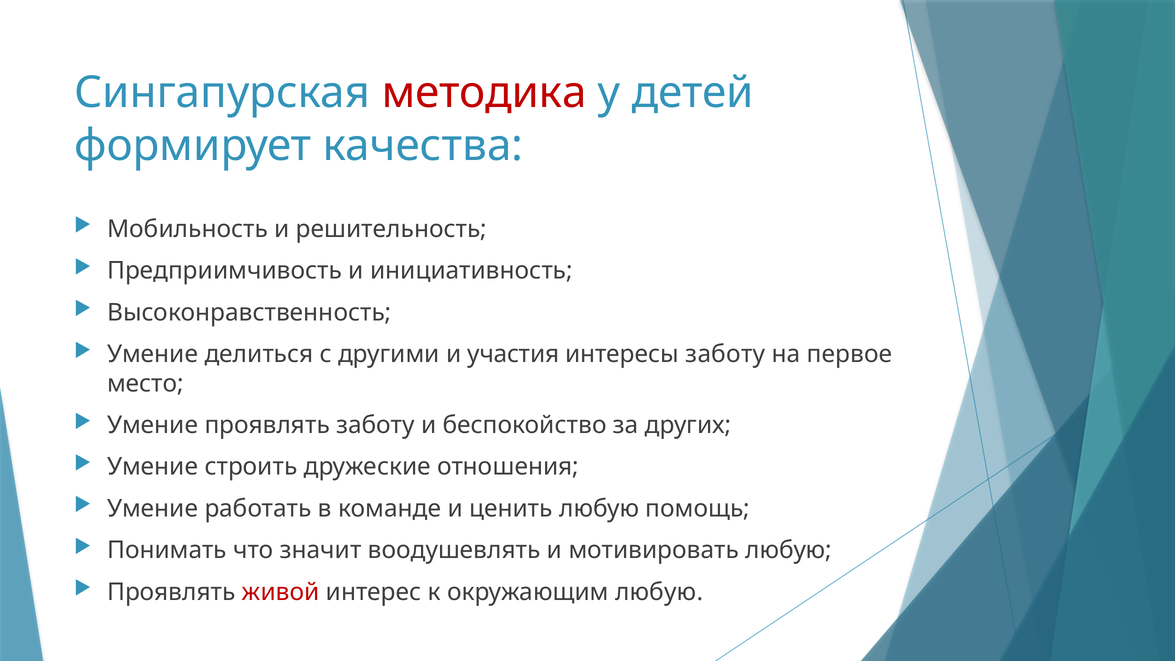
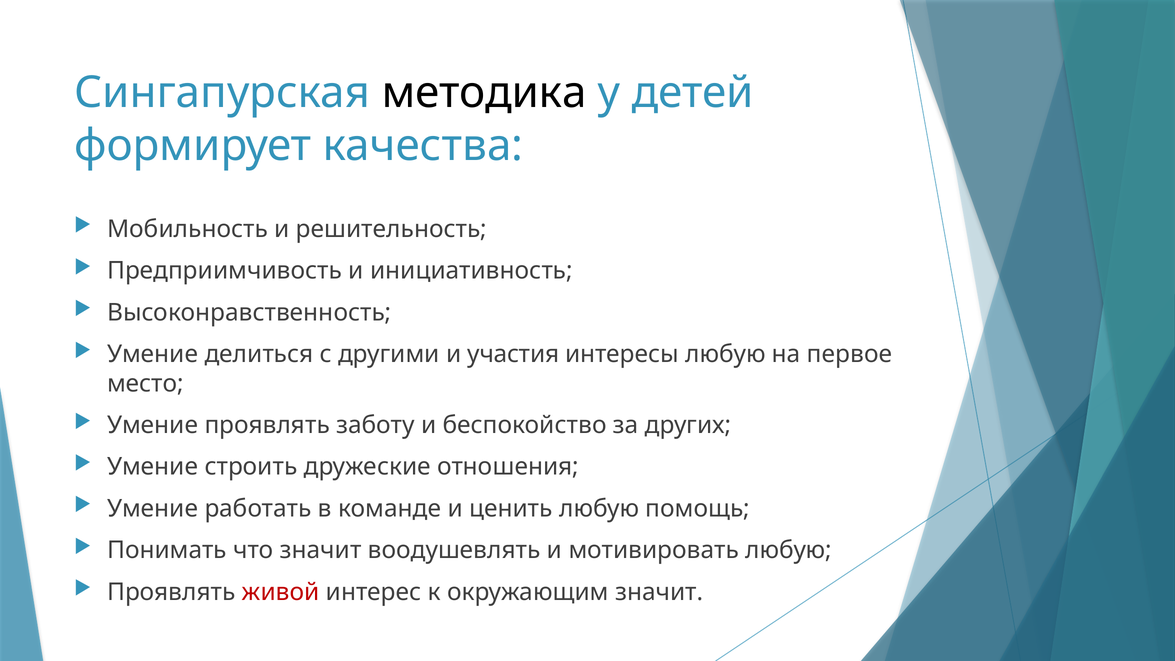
методика colour: red -> black
интересы заботу: заботу -> любую
окружающим любую: любую -> значит
